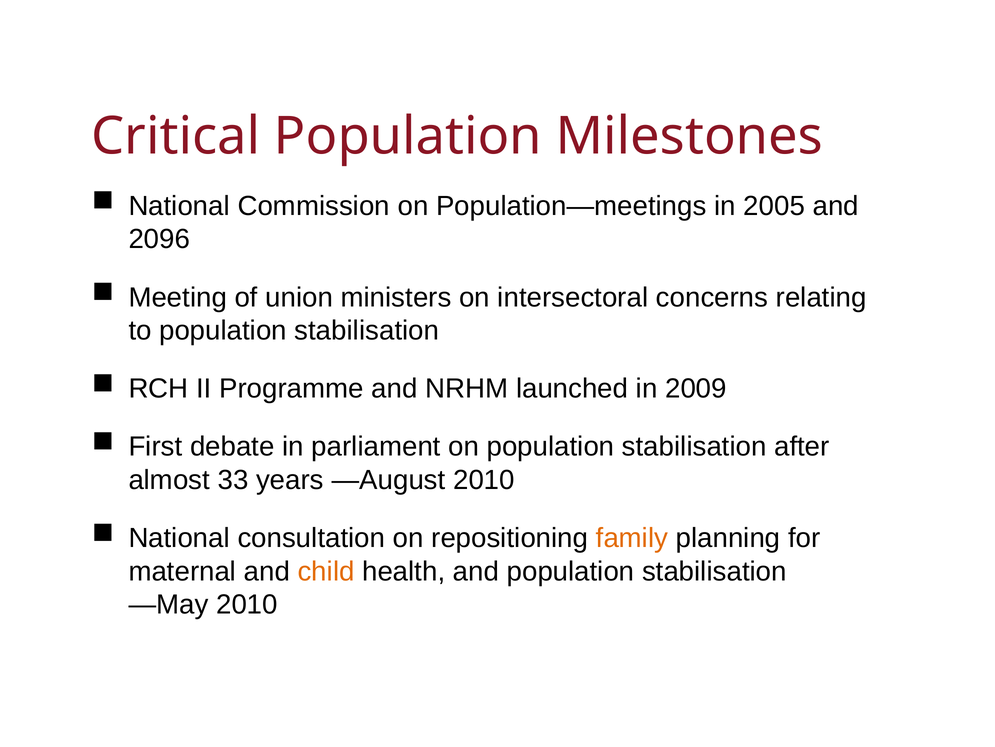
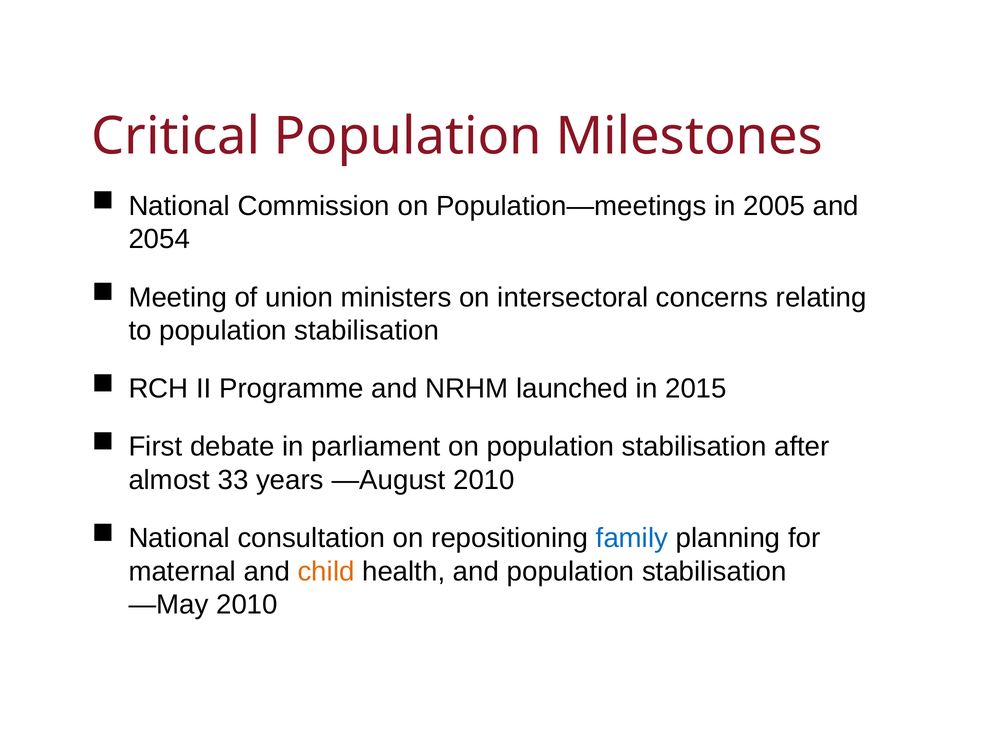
2096: 2096 -> 2054
2009: 2009 -> 2015
family colour: orange -> blue
